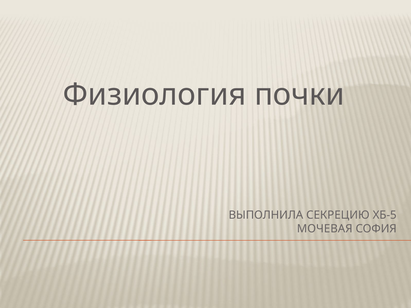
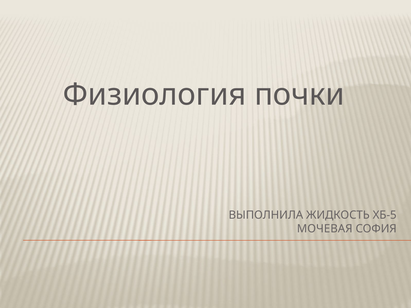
СЕКРЕЦИЮ: СЕКРЕЦИЮ -> ЖИДКОСТЬ
